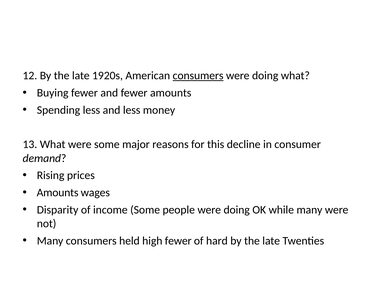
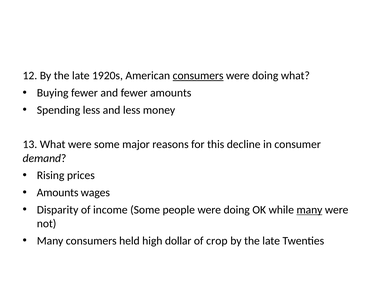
many at (309, 210) underline: none -> present
high fewer: fewer -> dollar
hard: hard -> crop
